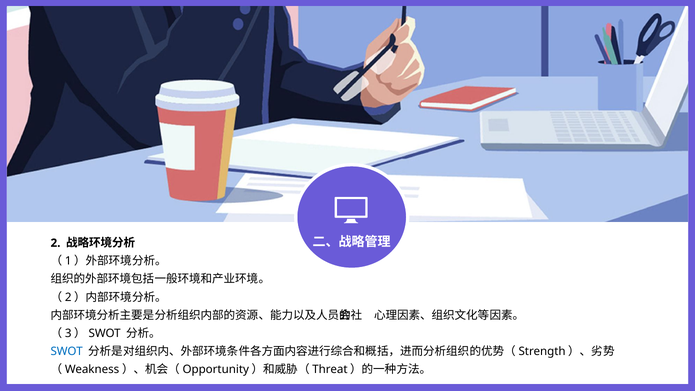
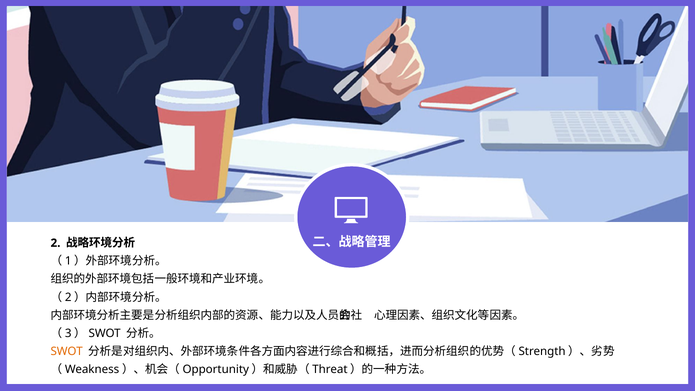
SWOT colour: blue -> orange
